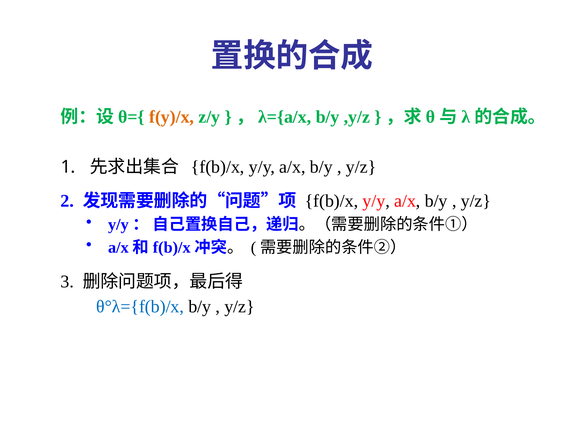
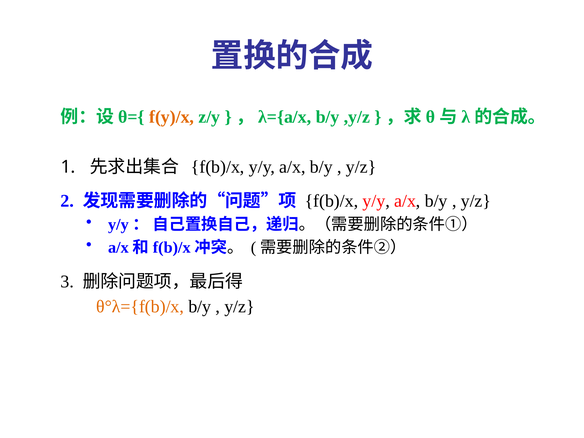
θ°λ={f(b)/x colour: blue -> orange
